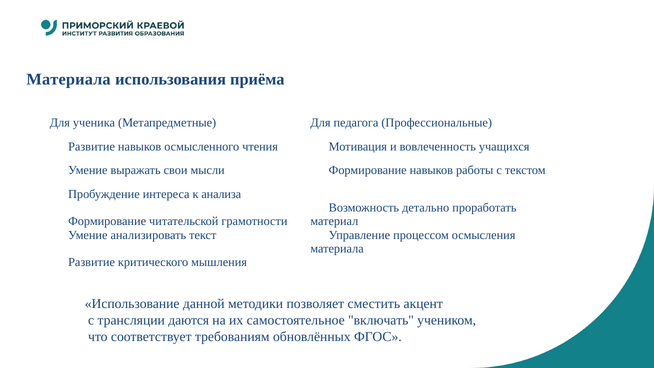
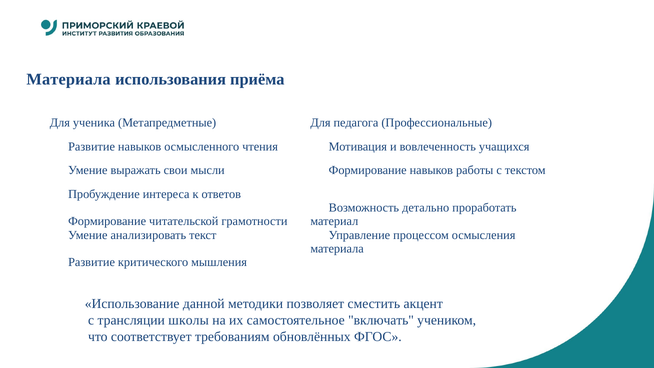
анализа: анализа -> ответов
даются: даются -> школы
